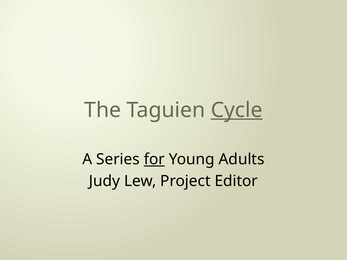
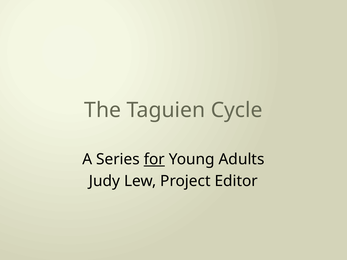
Cycle underline: present -> none
